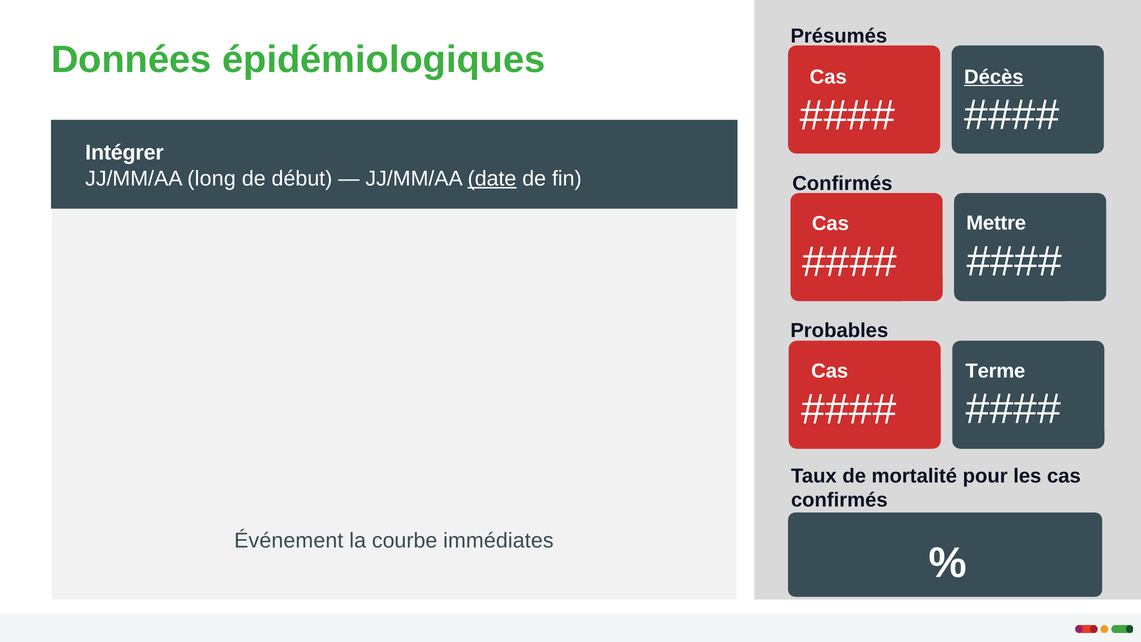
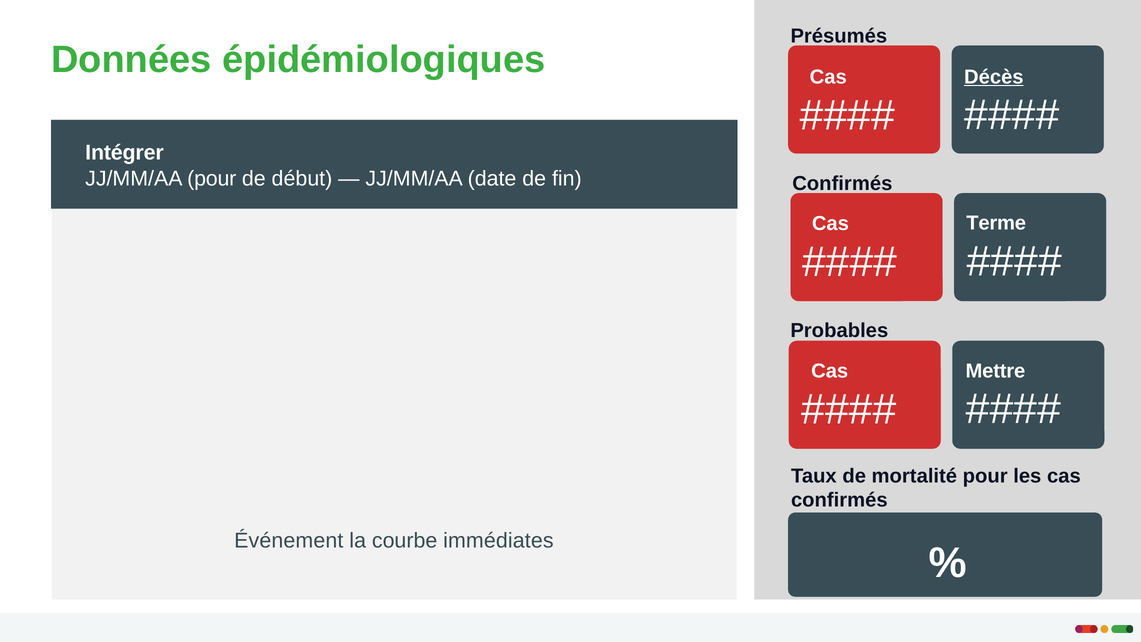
JJ/MM/AA long: long -> pour
date underline: present -> none
Mettre: Mettre -> Terme
Terme: Terme -> Mettre
